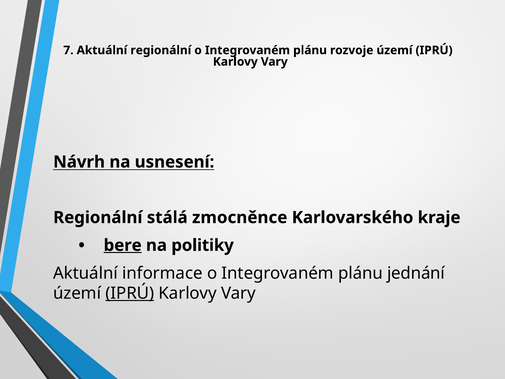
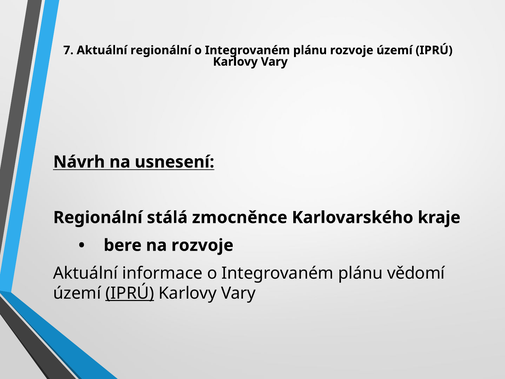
bere underline: present -> none
na politiky: politiky -> rozvoje
jednání: jednání -> vědomí
